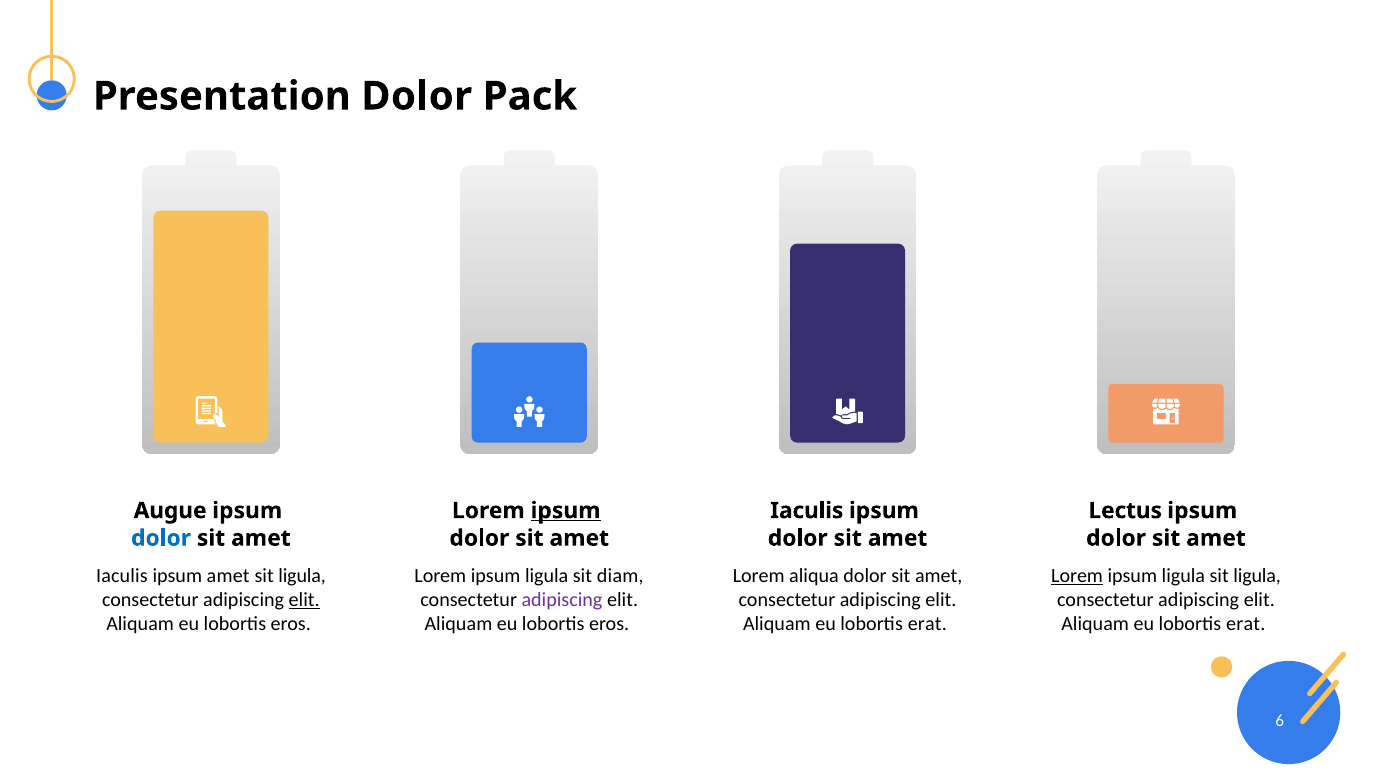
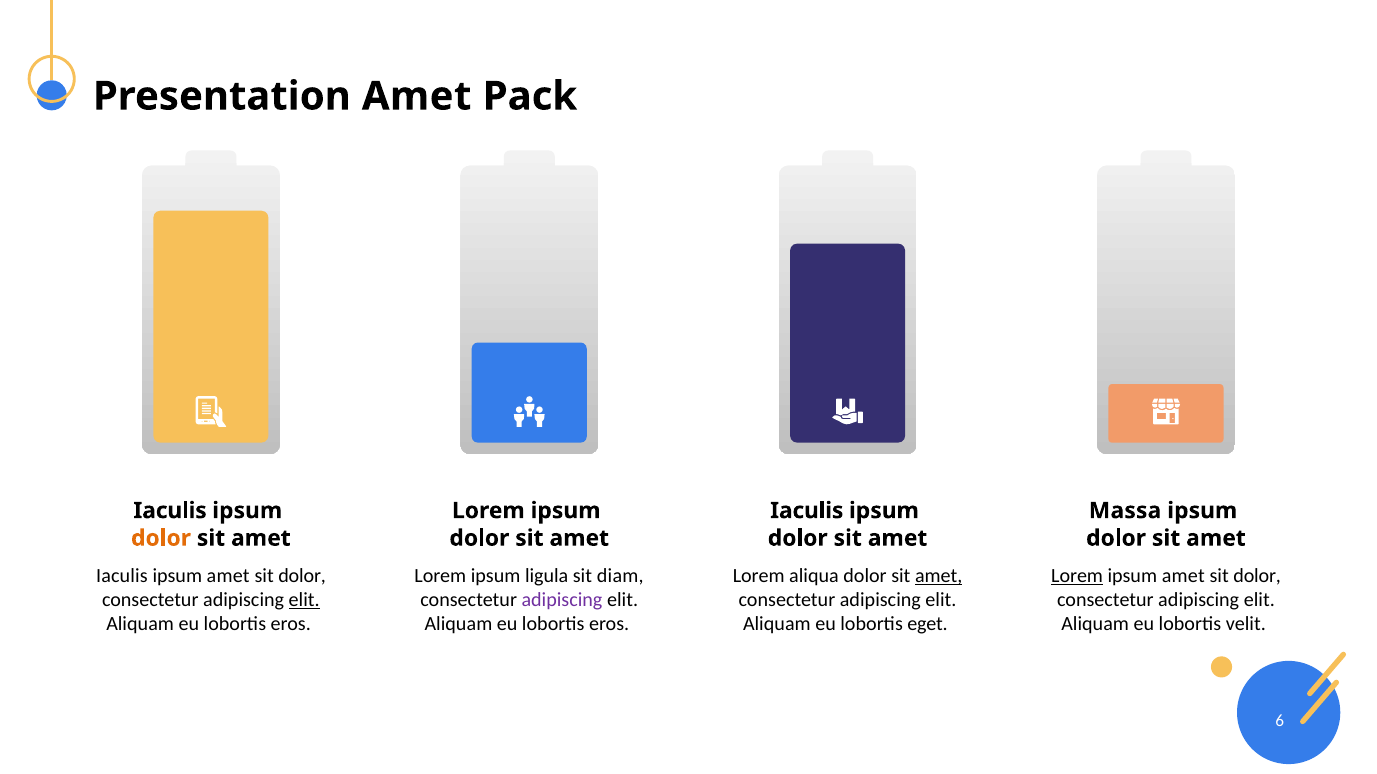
Presentation Dolor: Dolor -> Amet
Augue at (170, 511): Augue -> Iaculis
ipsum at (566, 511) underline: present -> none
Lectus: Lectus -> Massa
dolor at (161, 539) colour: blue -> orange
ligula at (302, 576): ligula -> dolor
amet at (939, 576) underline: none -> present
ligula at (1183, 576): ligula -> amet
ligula at (1257, 576): ligula -> dolor
erat at (927, 624): erat -> eget
erat at (1246, 624): erat -> velit
